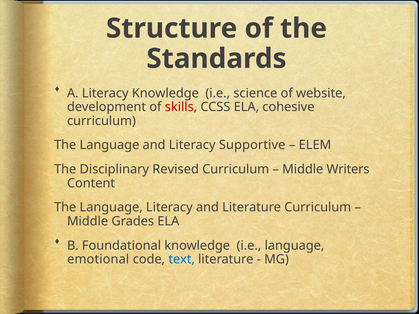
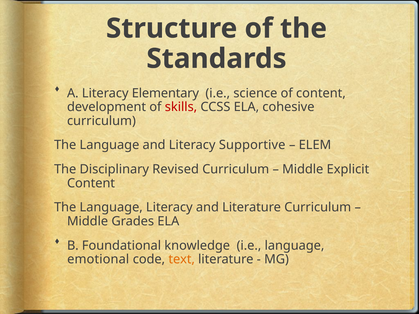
Literacy Knowledge: Knowledge -> Elementary
of website: website -> content
Writers: Writers -> Explicit
text colour: blue -> orange
